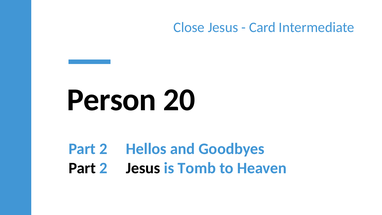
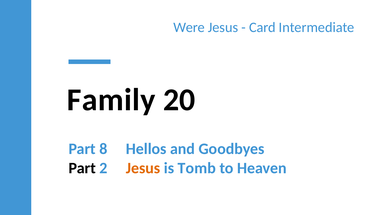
Close: Close -> Were
Person: Person -> Family
2 at (103, 149): 2 -> 8
Jesus at (143, 168) colour: black -> orange
